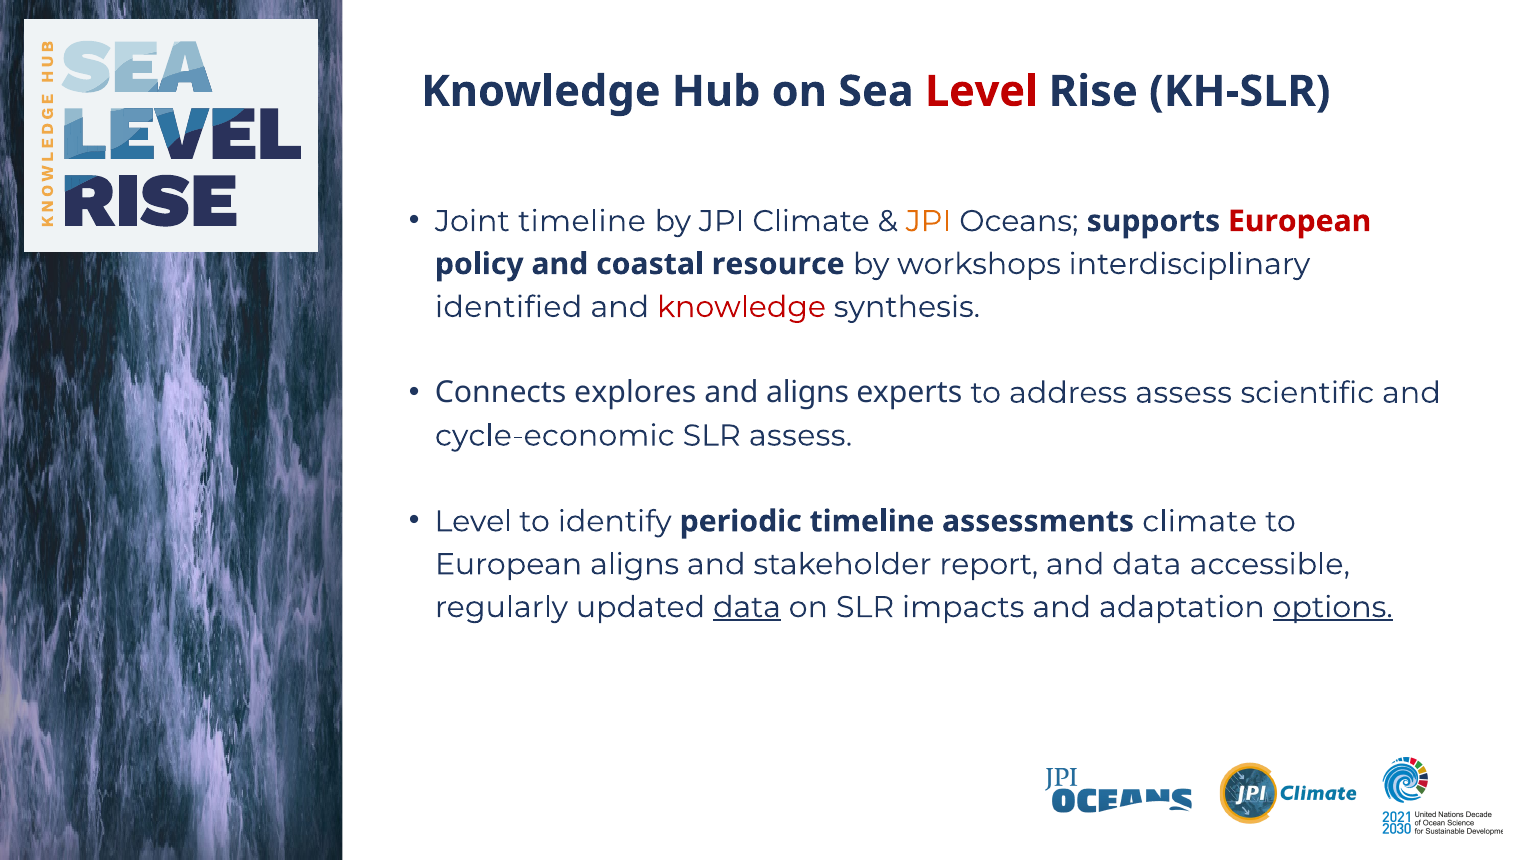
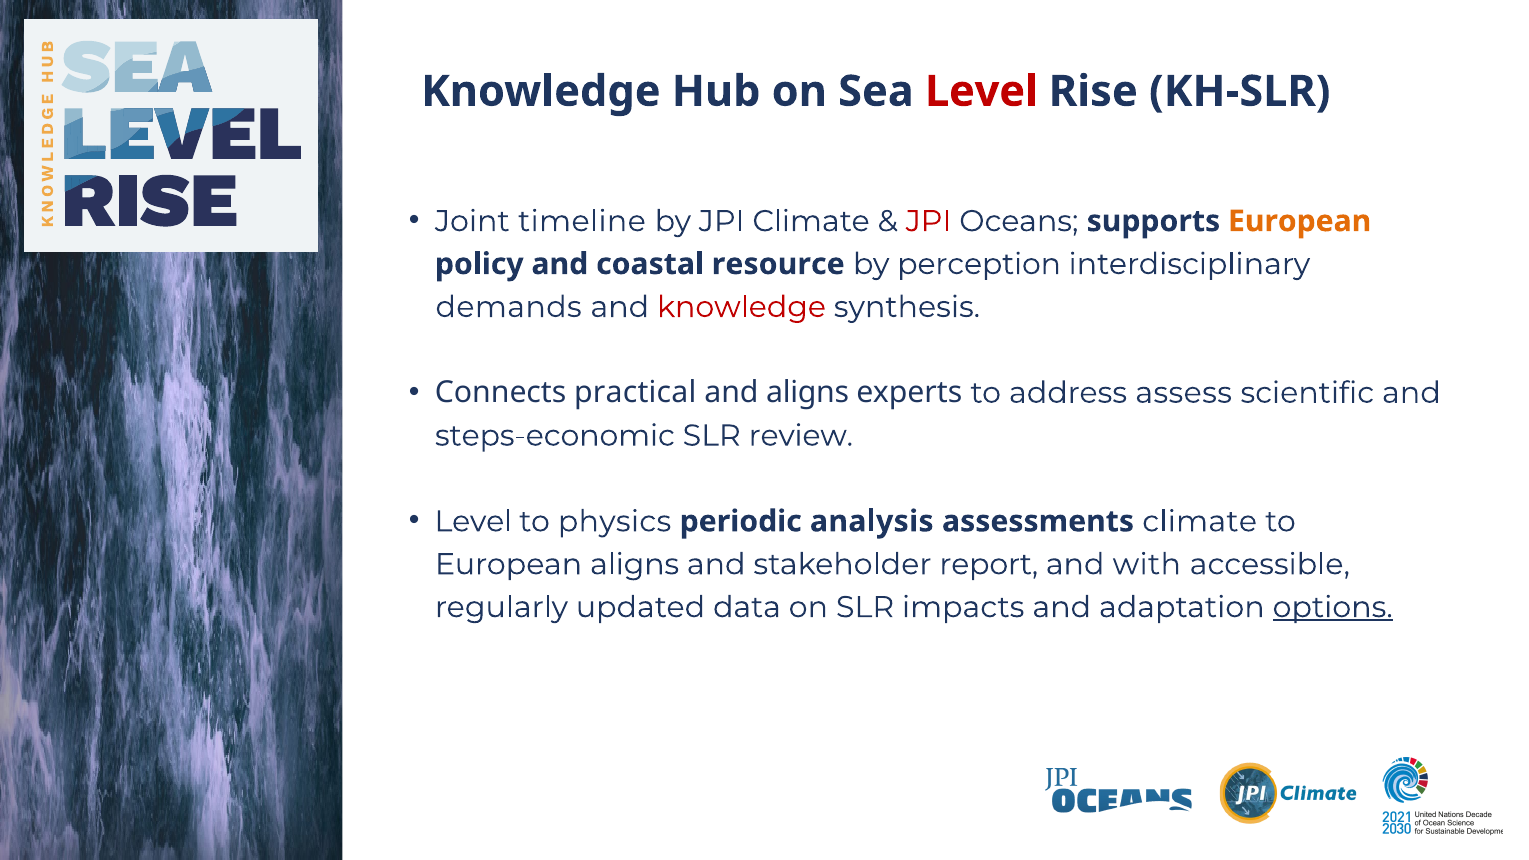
JPI at (929, 221) colour: orange -> red
European at (1300, 221) colour: red -> orange
workshops: workshops -> perception
identified: identified -> demands
explores: explores -> practical
cycle-economic: cycle-economic -> steps-economic
SLR assess: assess -> review
identify: identify -> physics
periodic timeline: timeline -> analysis
and data: data -> with
data at (747, 607) underline: present -> none
